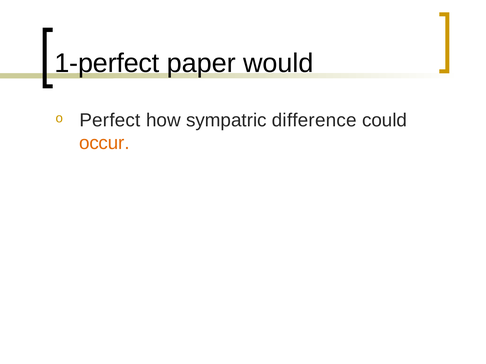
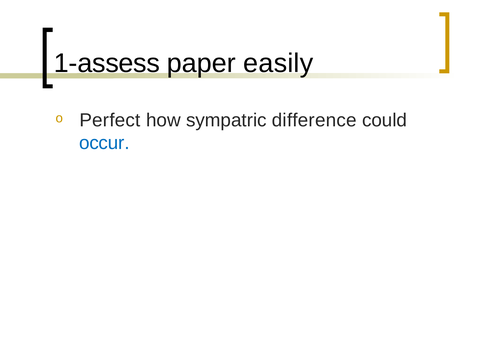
1-perfect: 1-perfect -> 1-assess
would: would -> easily
occur colour: orange -> blue
